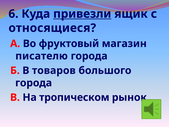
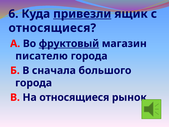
фруктовый underline: none -> present
товаров: товаров -> сначала
На тропическом: тропическом -> относящиеся
